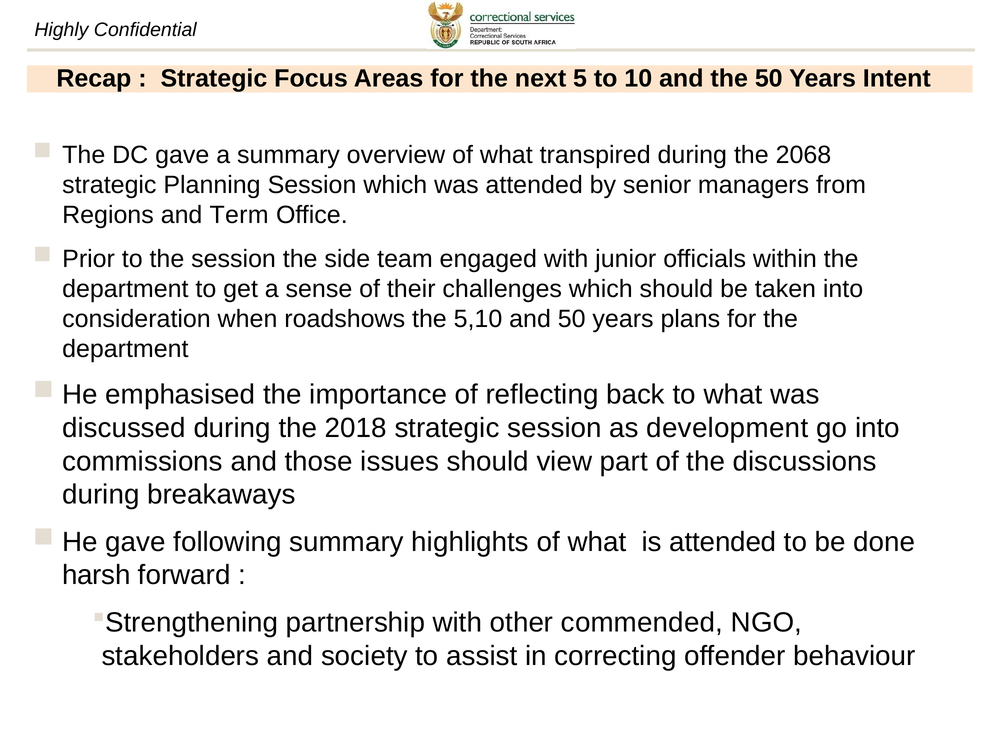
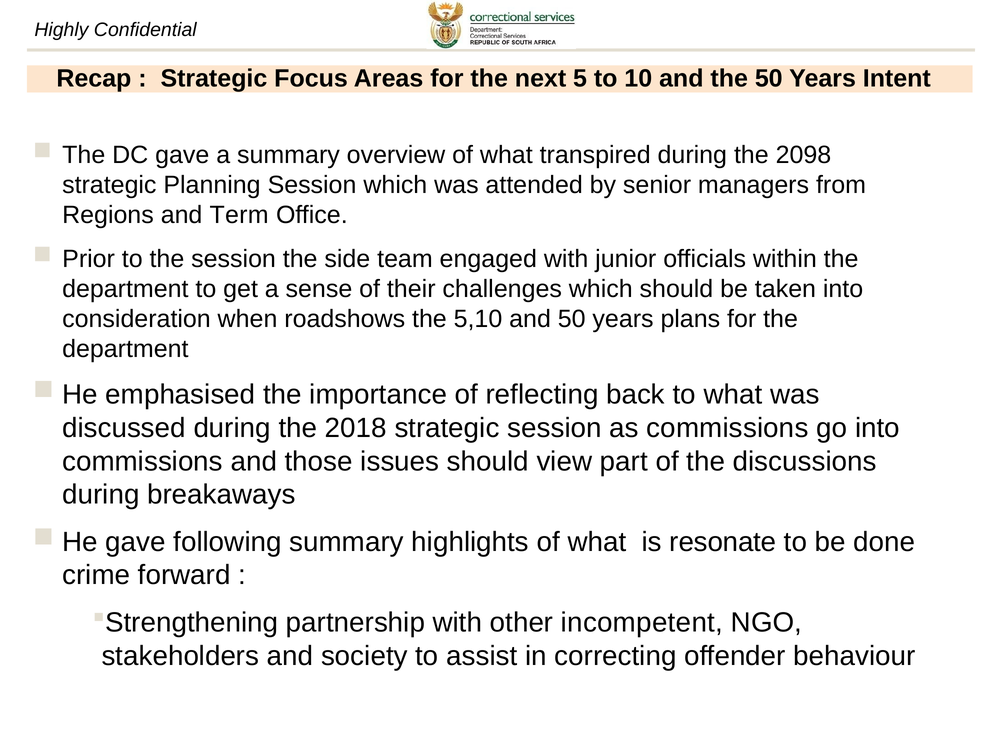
2068: 2068 -> 2098
as development: development -> commissions
is attended: attended -> resonate
harsh: harsh -> crime
commended: commended -> incompetent
